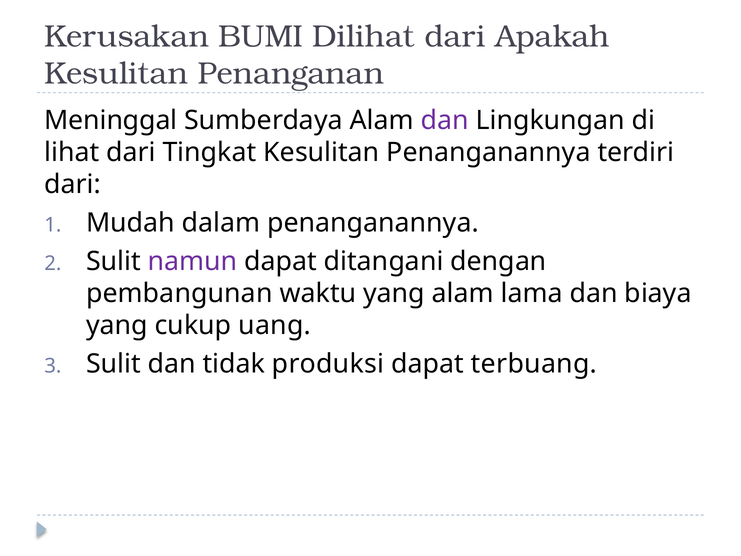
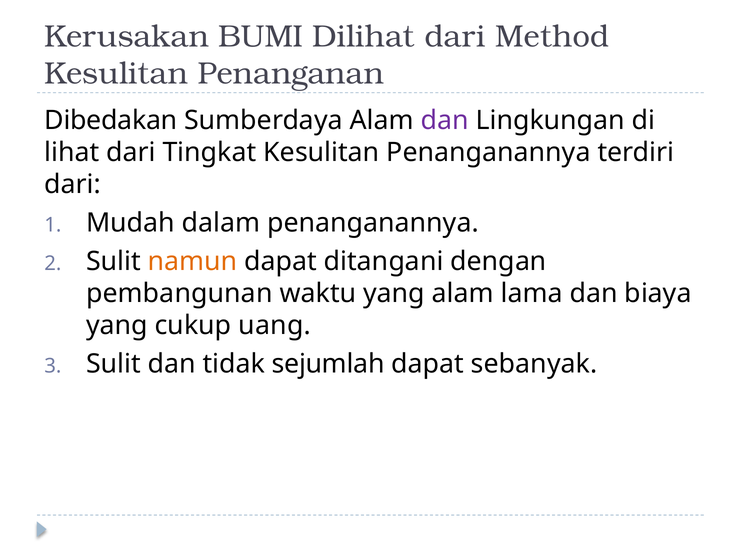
Apakah: Apakah -> Method
Meninggal: Meninggal -> Dibedakan
namun colour: purple -> orange
produksi: produksi -> sejumlah
terbuang: terbuang -> sebanyak
